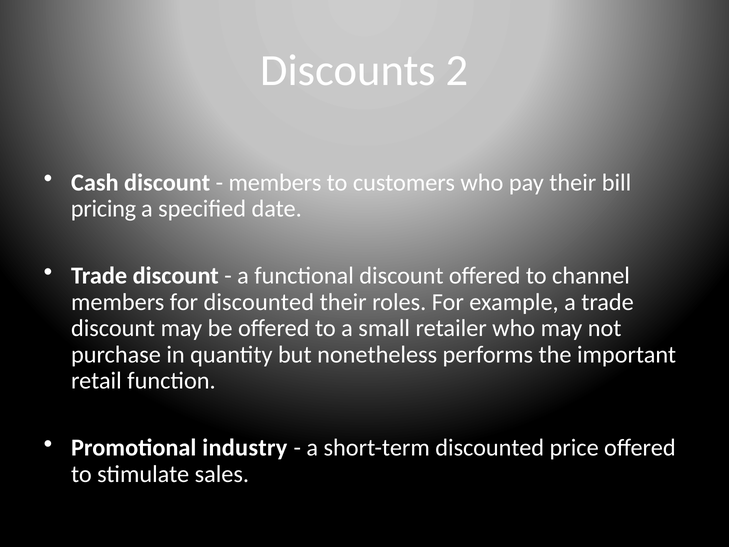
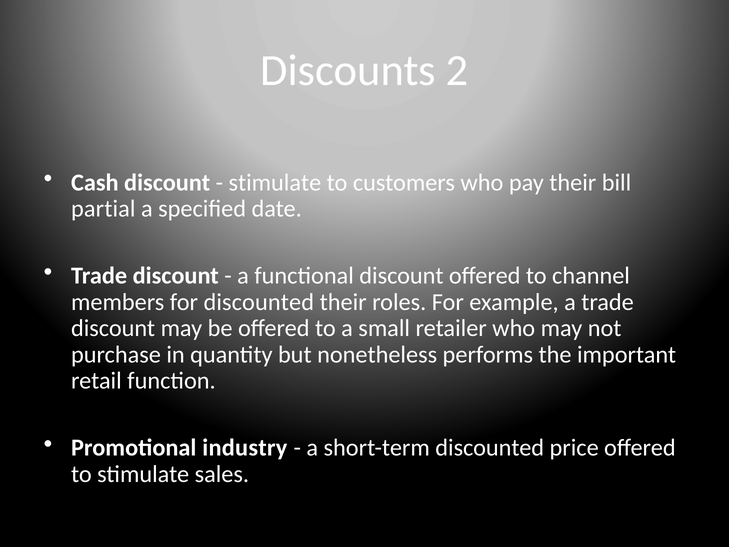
members at (275, 182): members -> stimulate
pricing: pricing -> partial
